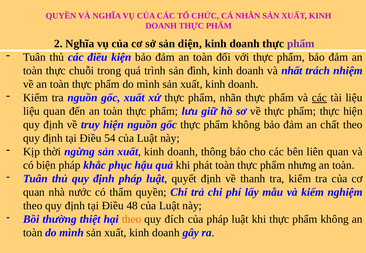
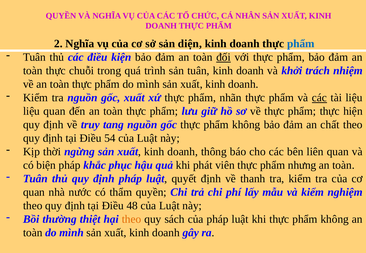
phẩm at (301, 44) colour: purple -> blue
đối underline: none -> present
sản đình: đình -> tuân
nhất: nhất -> khởi
truy hiện: hiện -> tang
phát toàn: toàn -> viên
đích: đích -> sách
